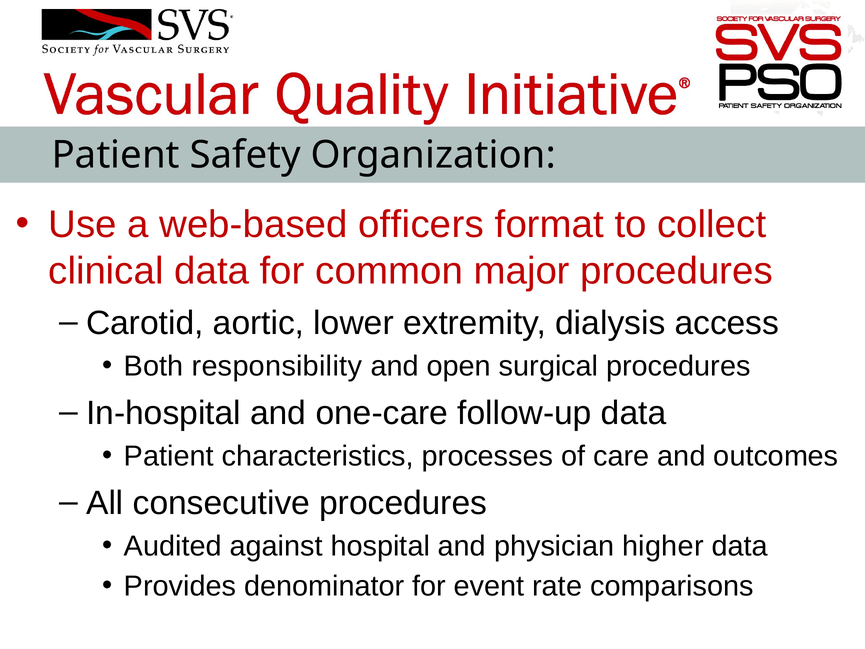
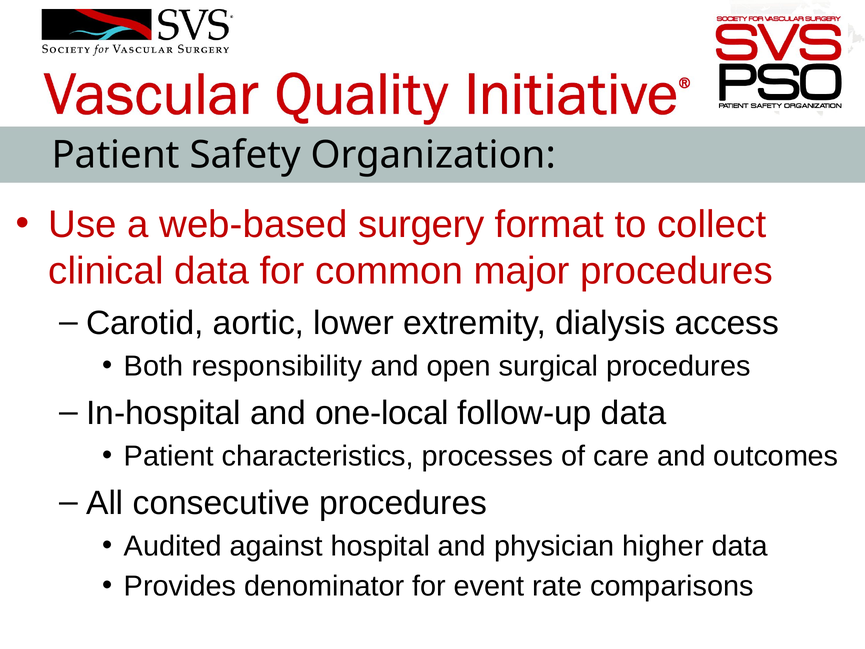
officers: officers -> surgery
one-care: one-care -> one-local
